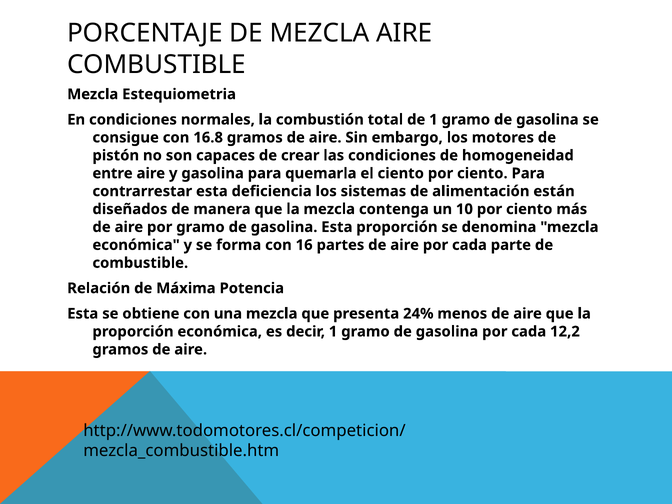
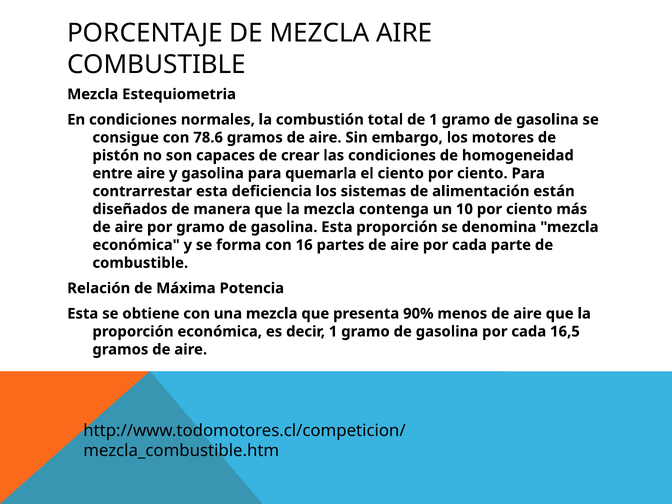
16.8: 16.8 -> 78.6
24%: 24% -> 90%
12,2: 12,2 -> 16,5
